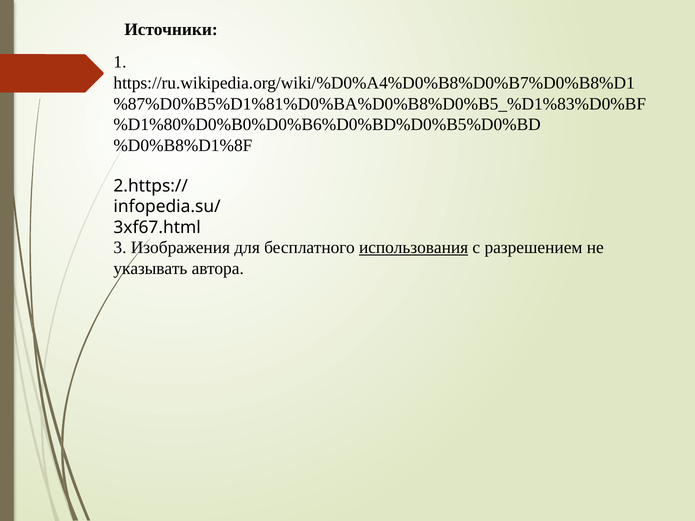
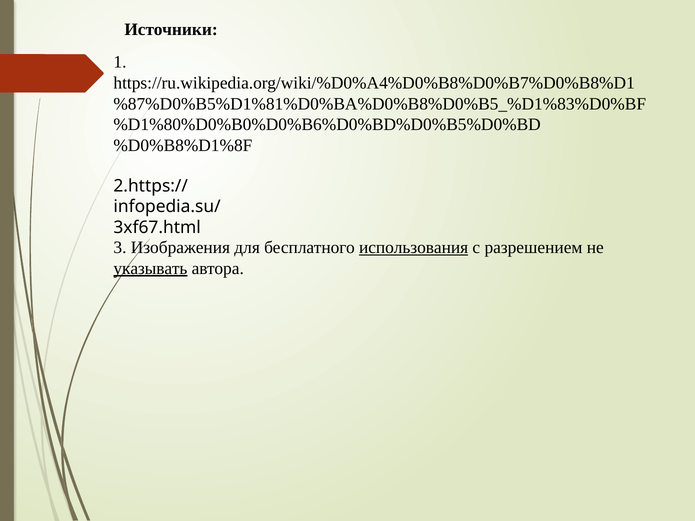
указывать underline: none -> present
